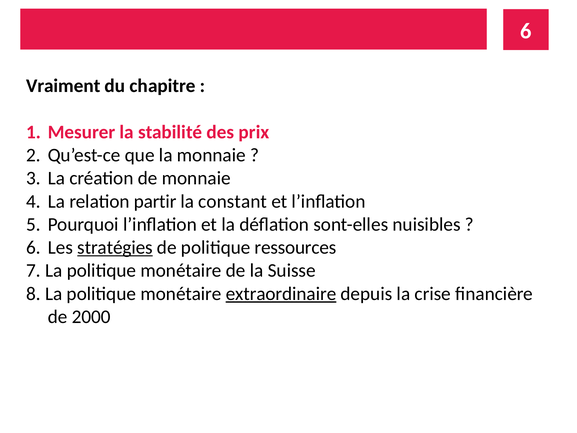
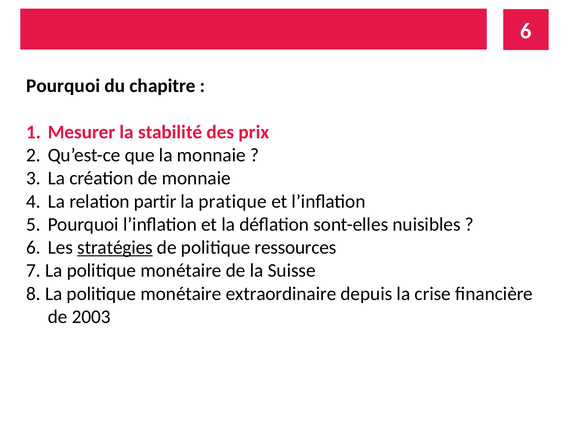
Vraiment at (63, 86): Vraiment -> Pourquoi
constant: constant -> pratique
extraordinaire underline: present -> none
2000: 2000 -> 2003
